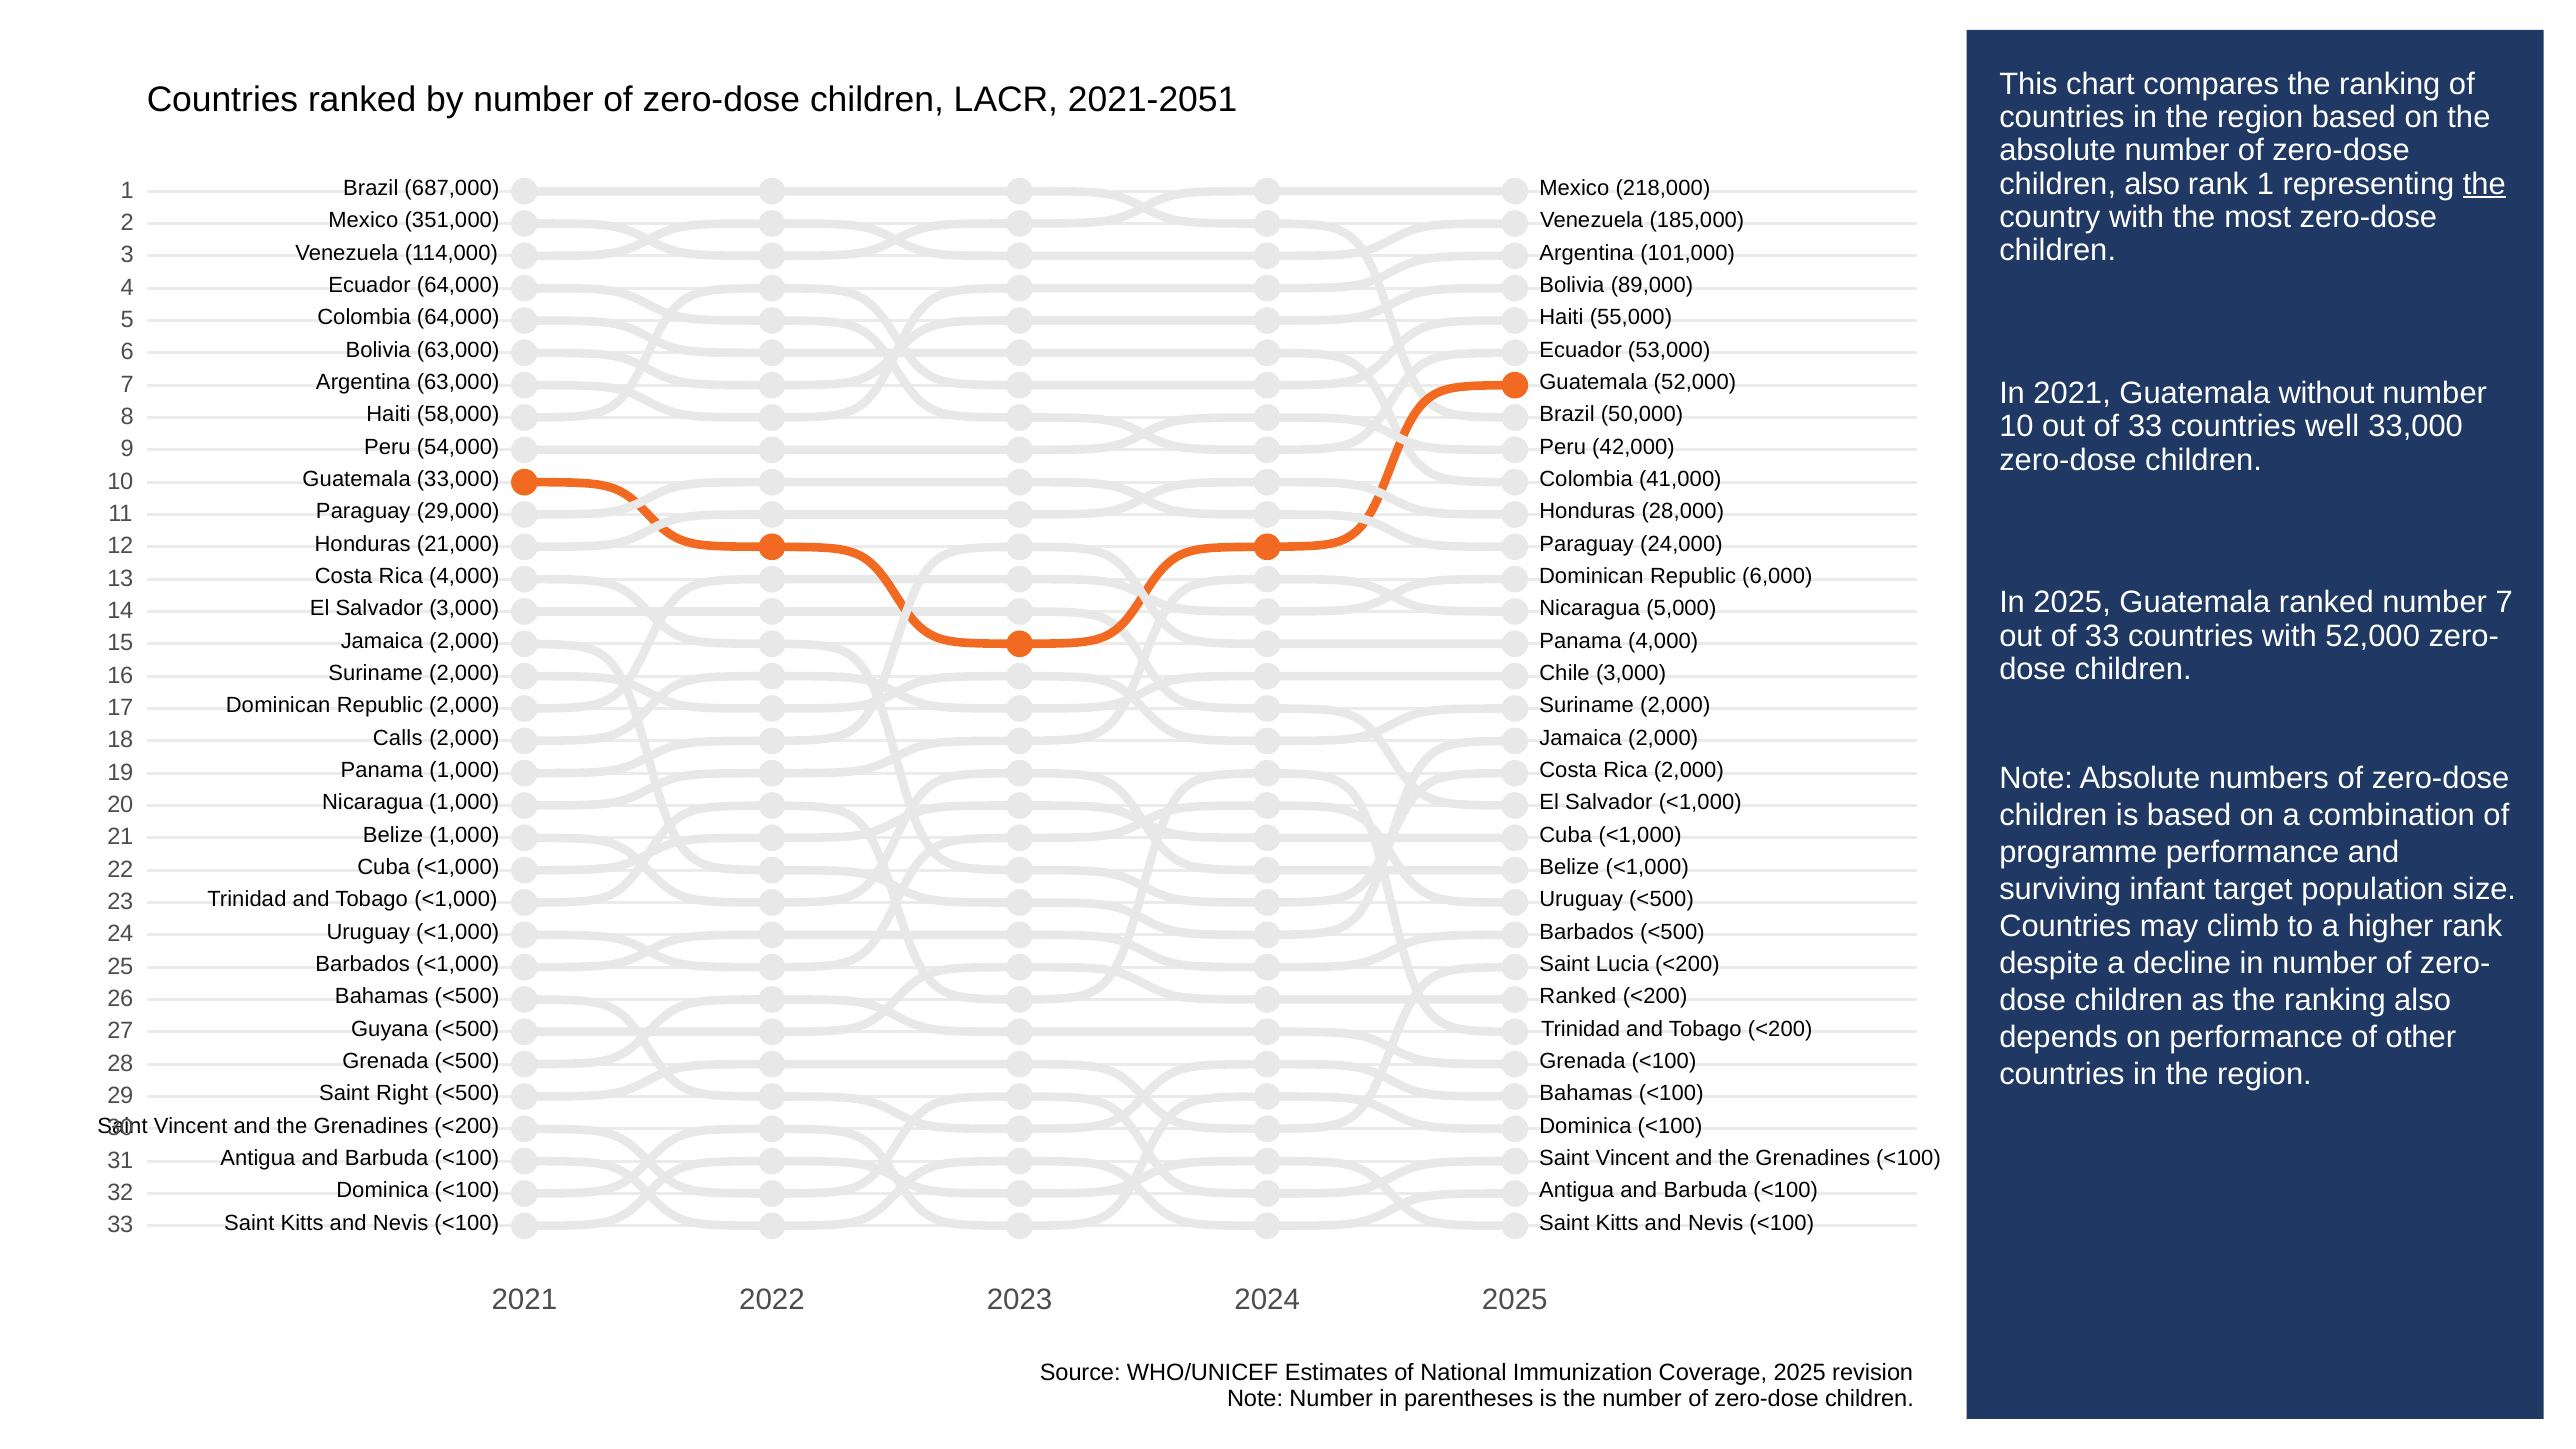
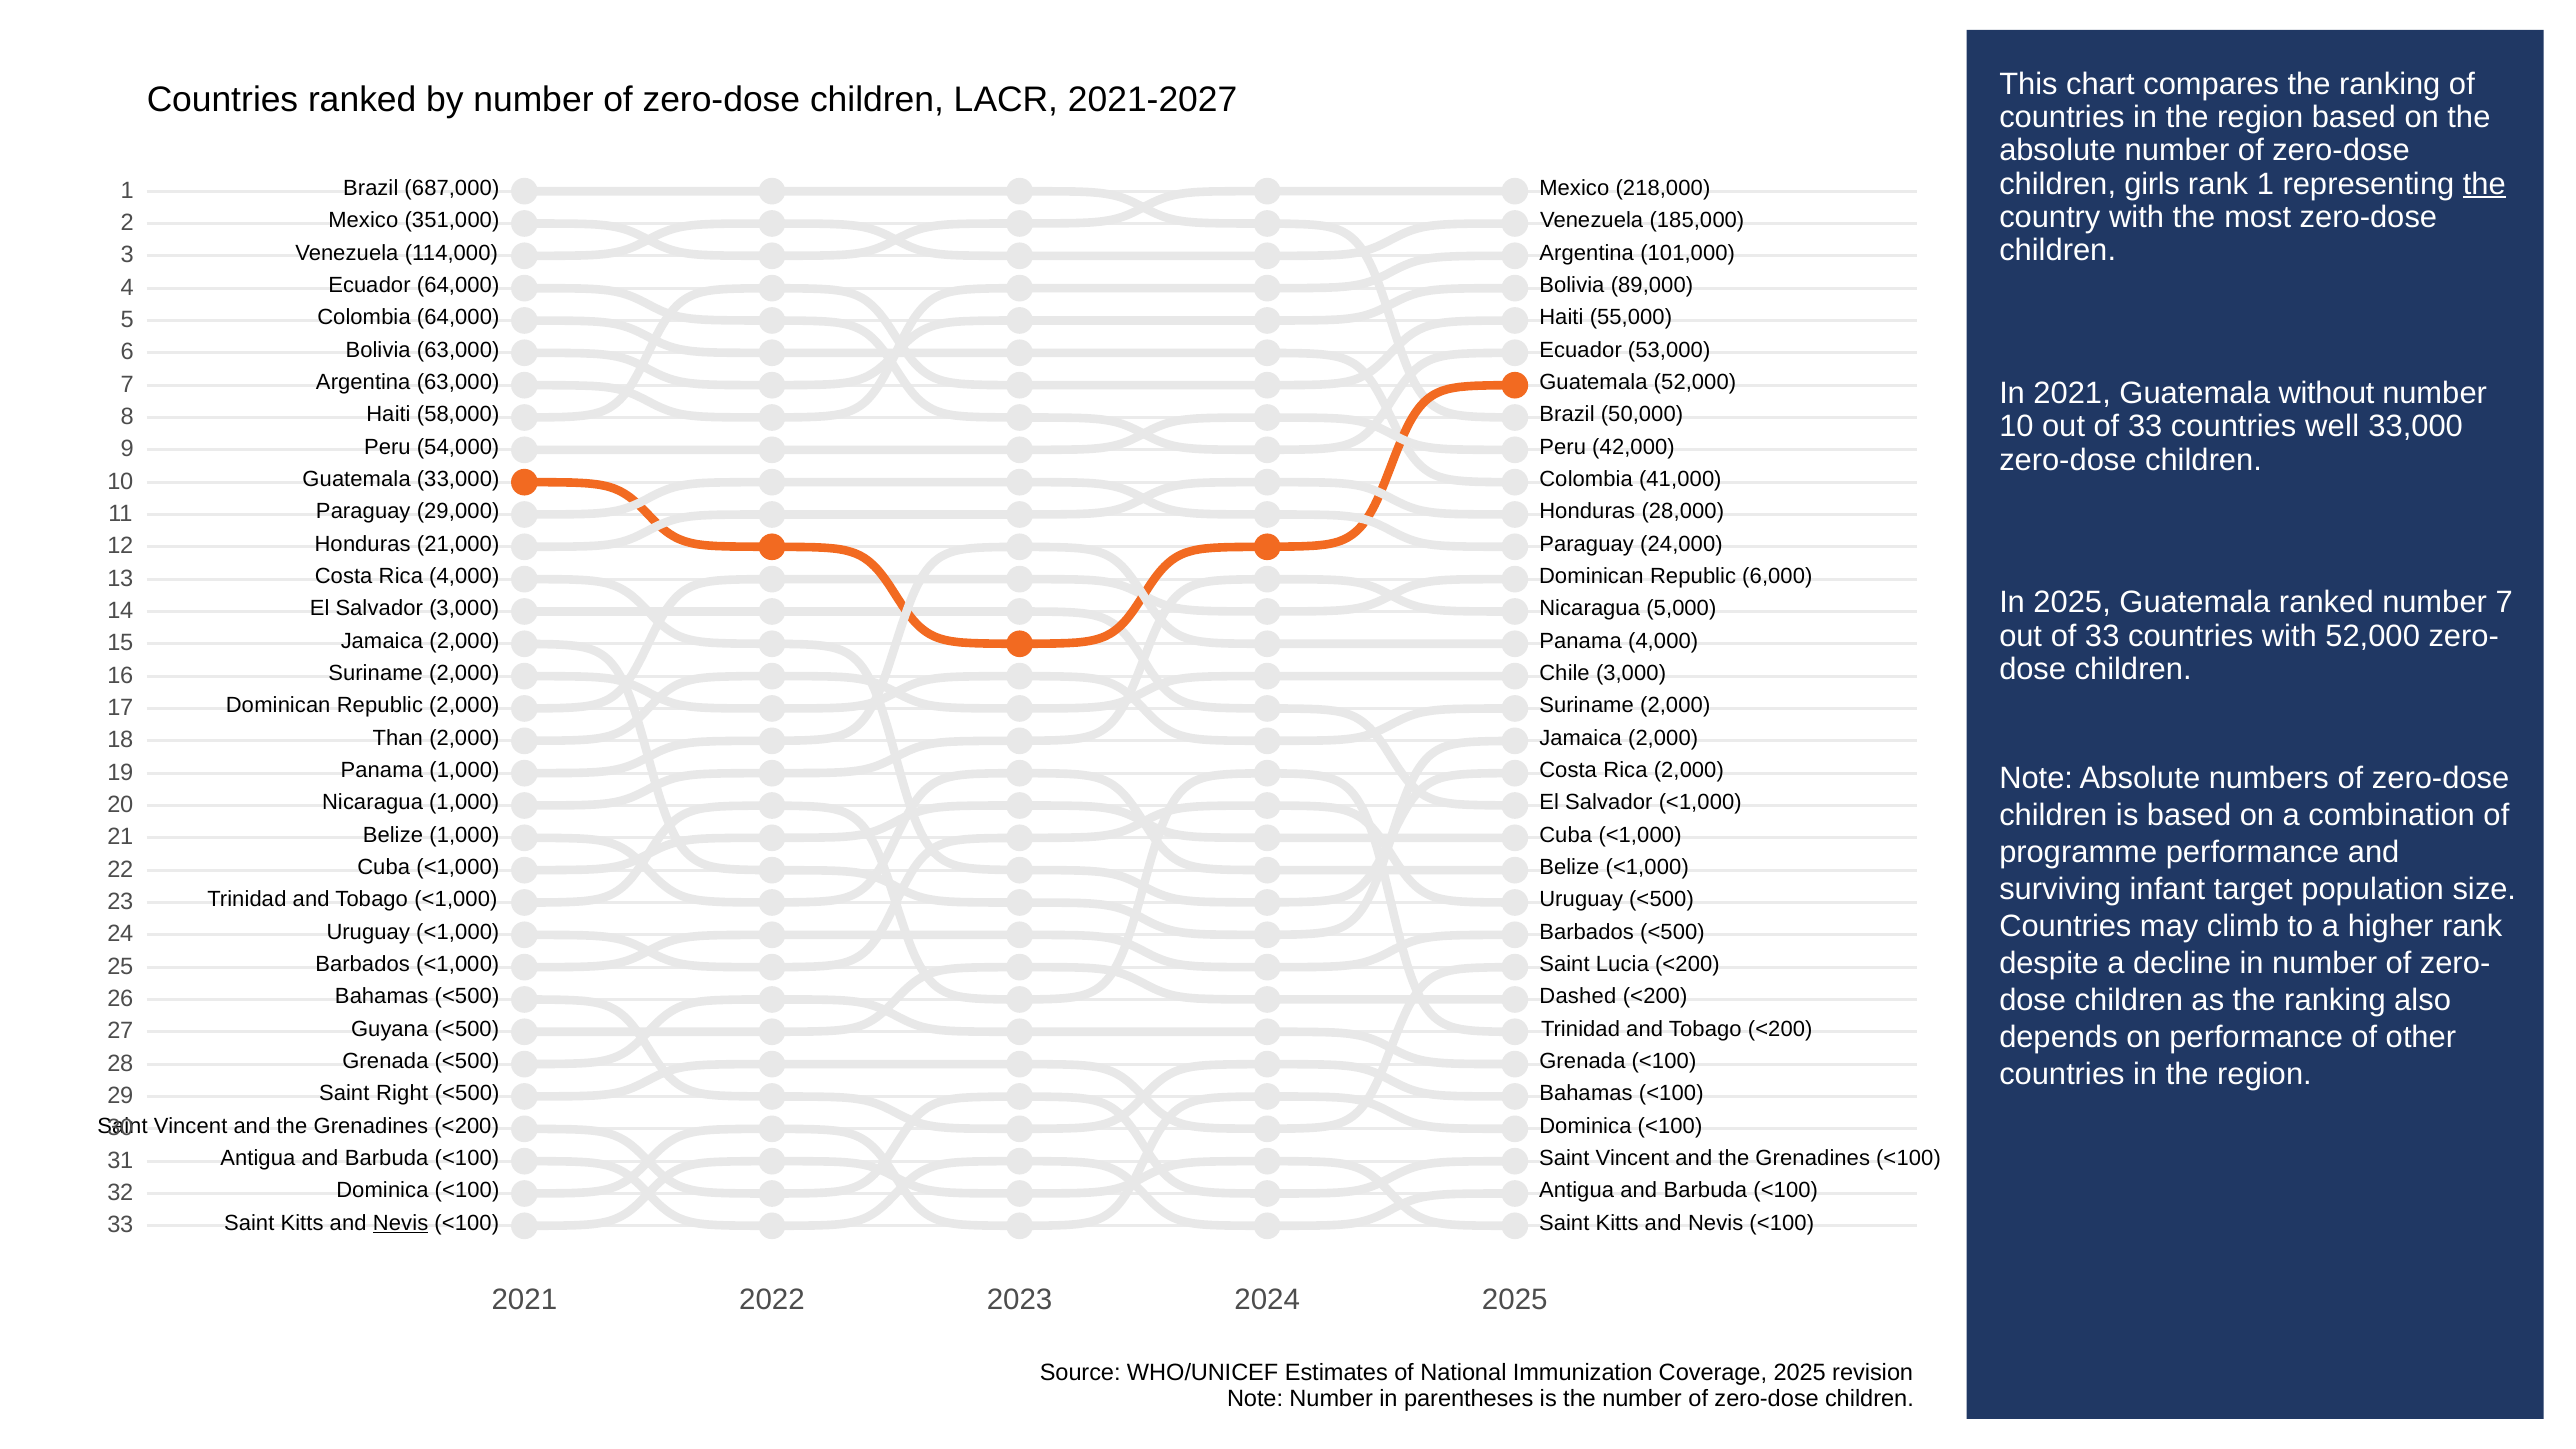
2021-2051: 2021-2051 -> 2021-2027
children also: also -> girls
Calls: Calls -> Than
Ranked at (1578, 996): Ranked -> Dashed
Nevis at (401, 1223) underline: none -> present
